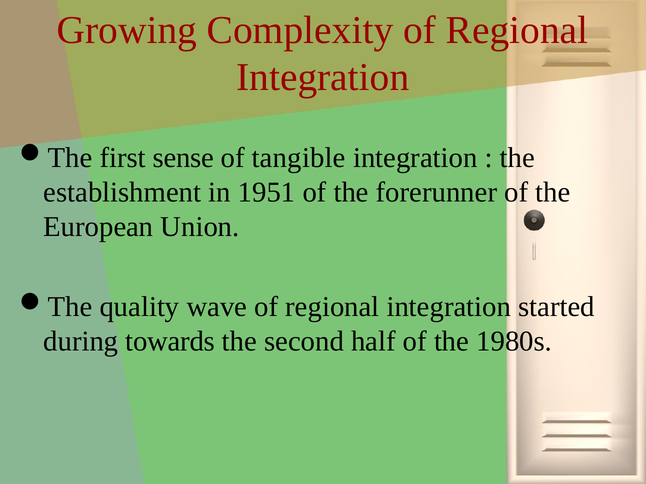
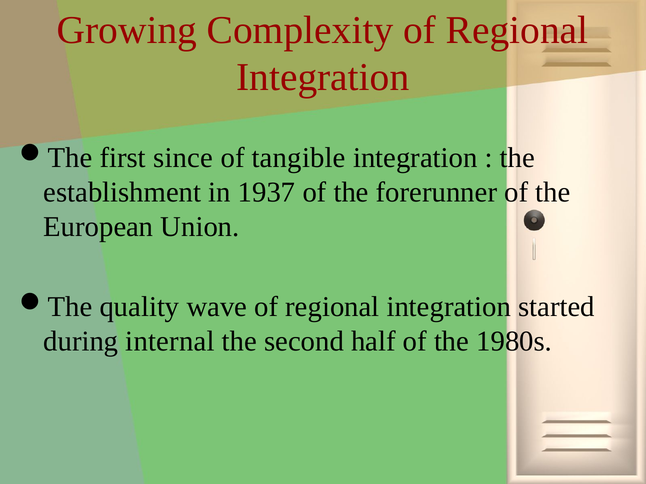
sense: sense -> since
1951: 1951 -> 1937
towards: towards -> internal
